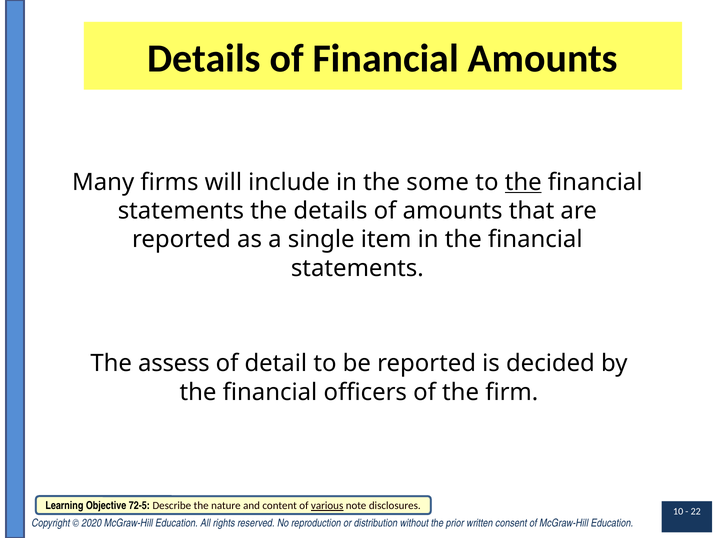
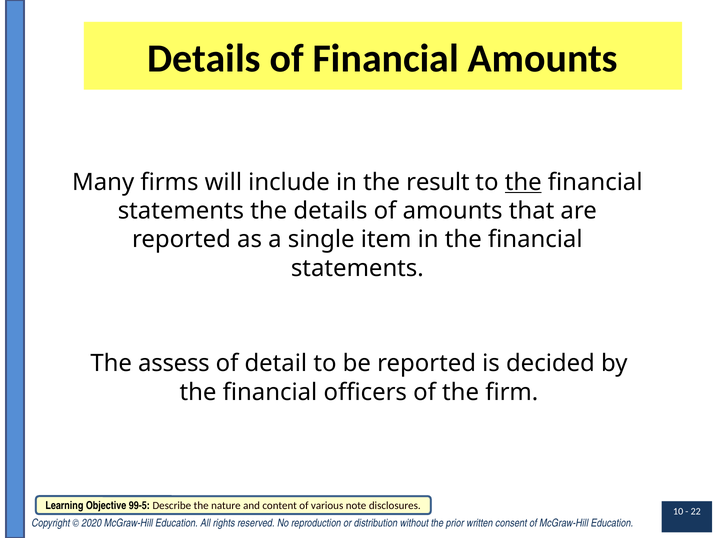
some: some -> result
72-5: 72-5 -> 99-5
various underline: present -> none
